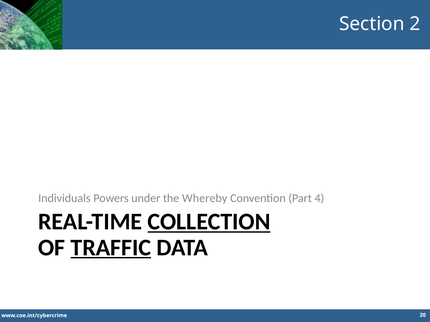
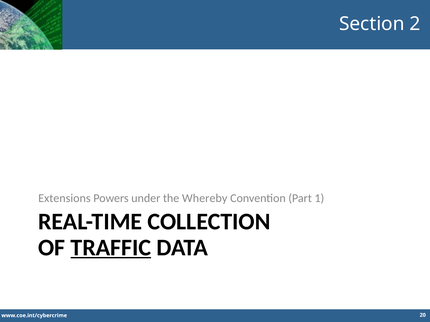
Individuals: Individuals -> Extensions
4: 4 -> 1
COLLECTION underline: present -> none
